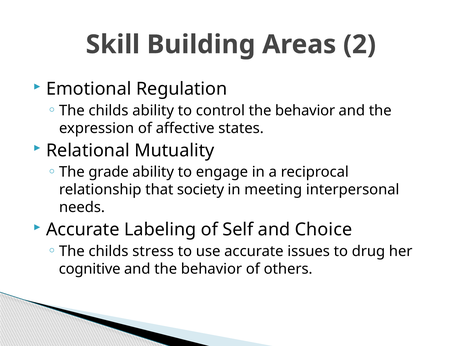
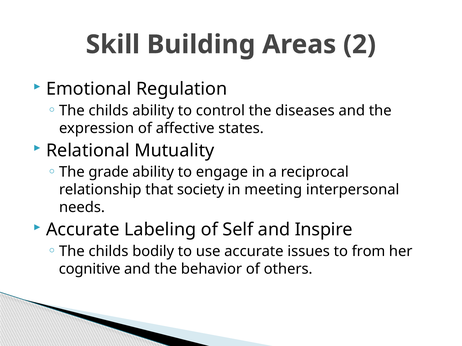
control the behavior: behavior -> diseases
Choice: Choice -> Inspire
stress: stress -> bodily
drug: drug -> from
